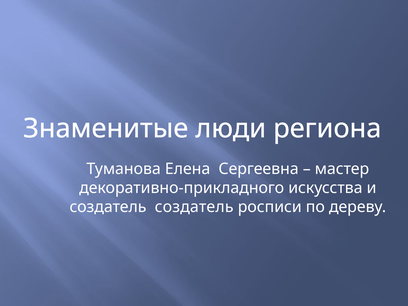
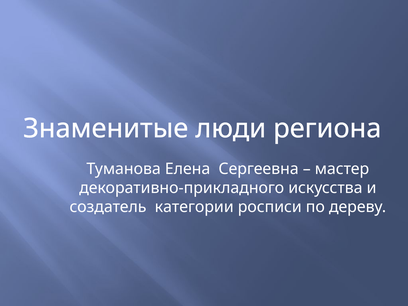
создатель создатель: создатель -> категории
